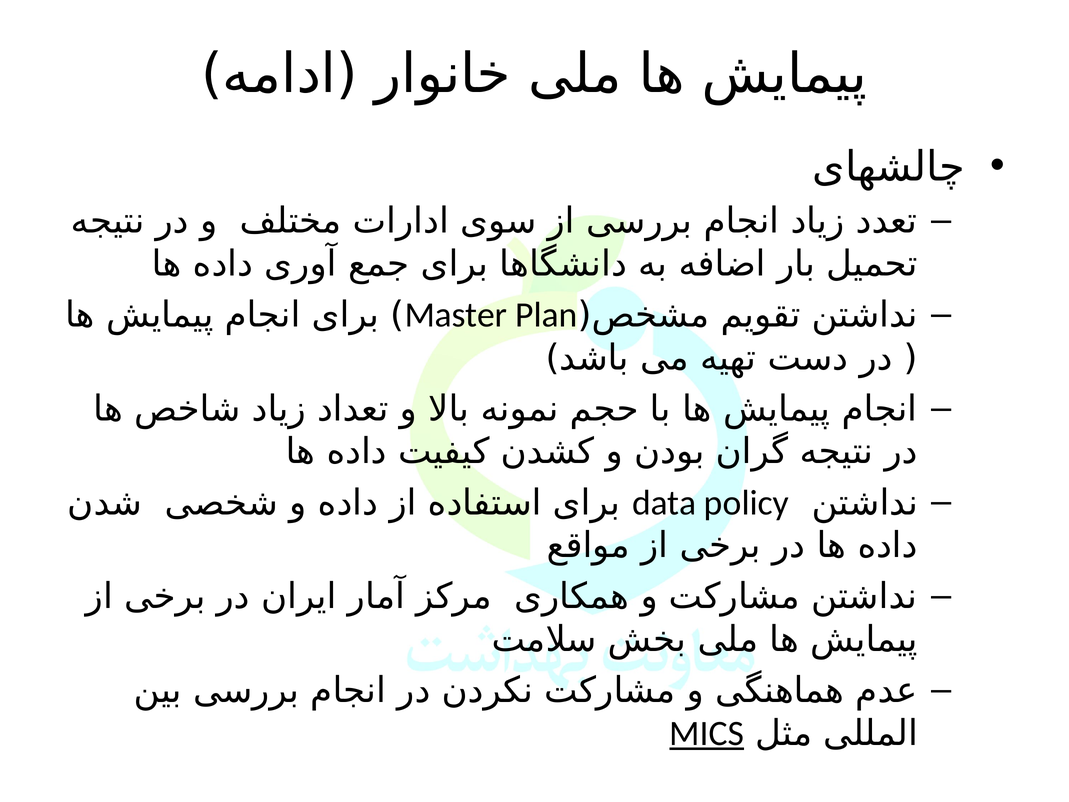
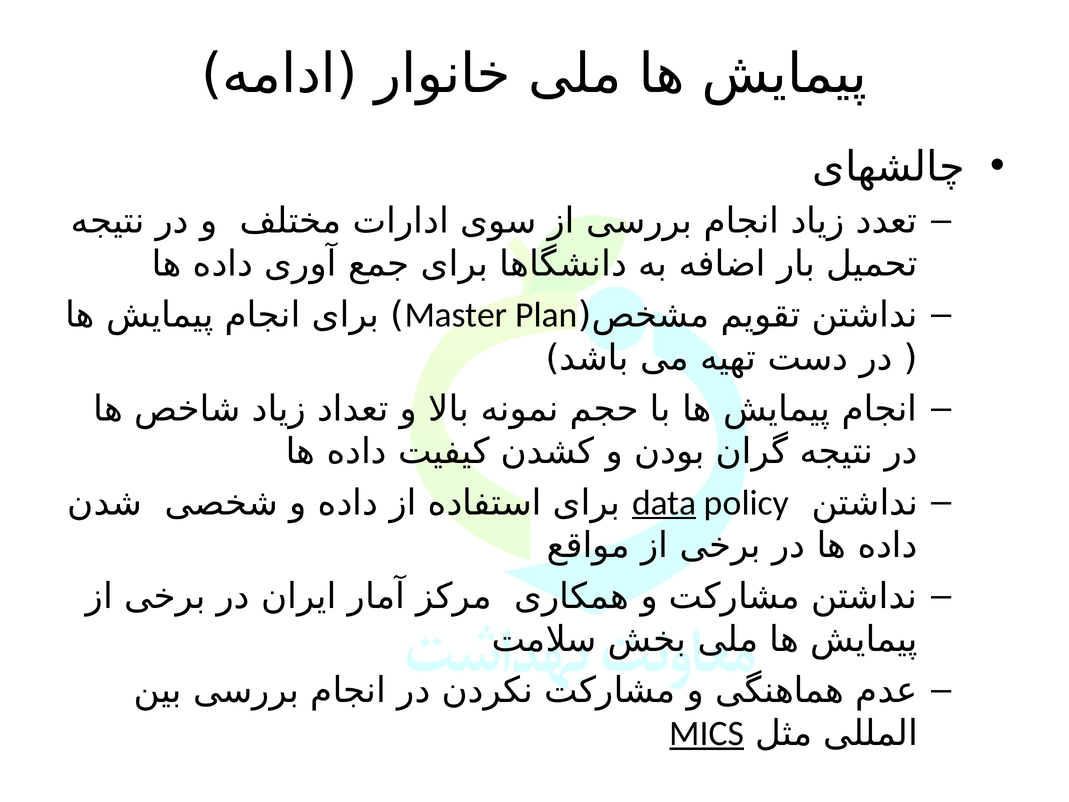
data underline: none -> present
